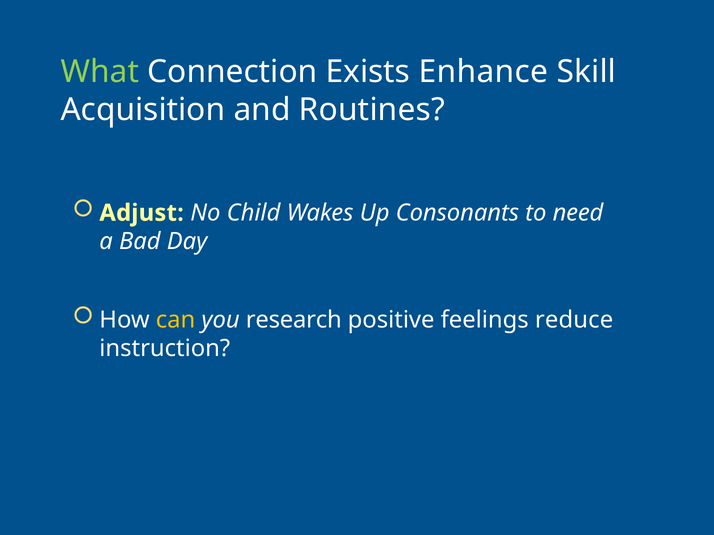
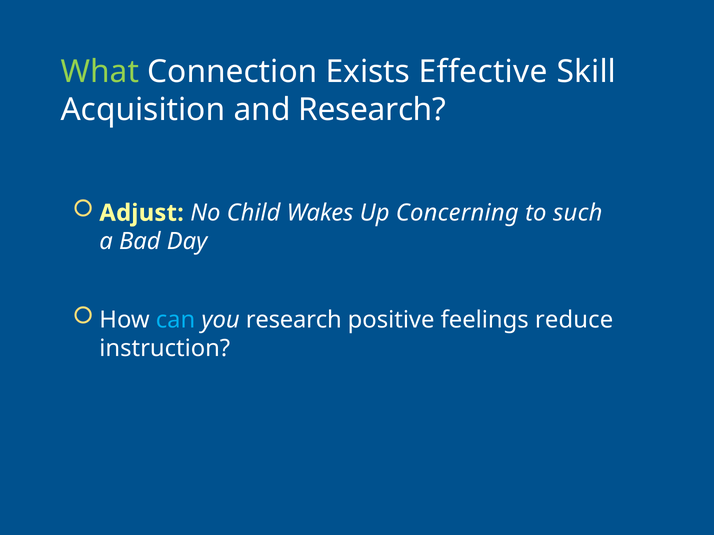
Enhance: Enhance -> Effective
and Routines: Routines -> Research
Consonants: Consonants -> Concerning
need: need -> such
can colour: yellow -> light blue
